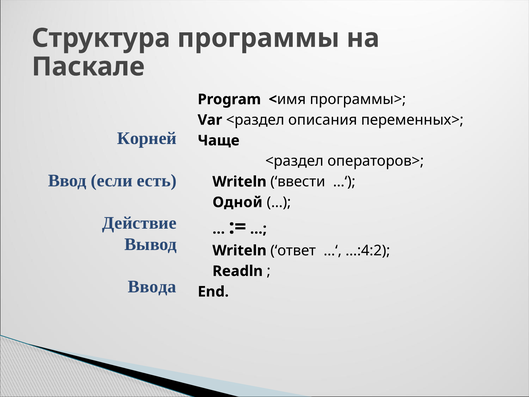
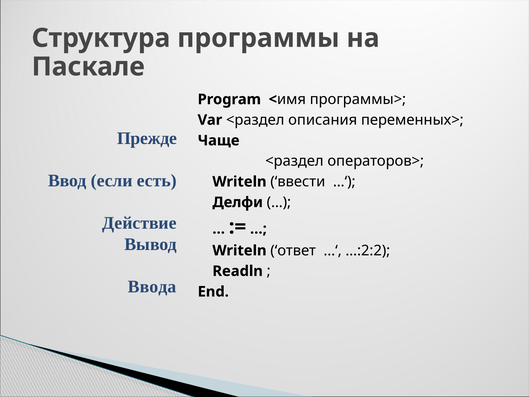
Корней: Корней -> Прежде
Одной: Одной -> Делфи
…:4:2: …:4:2 -> …:2:2
